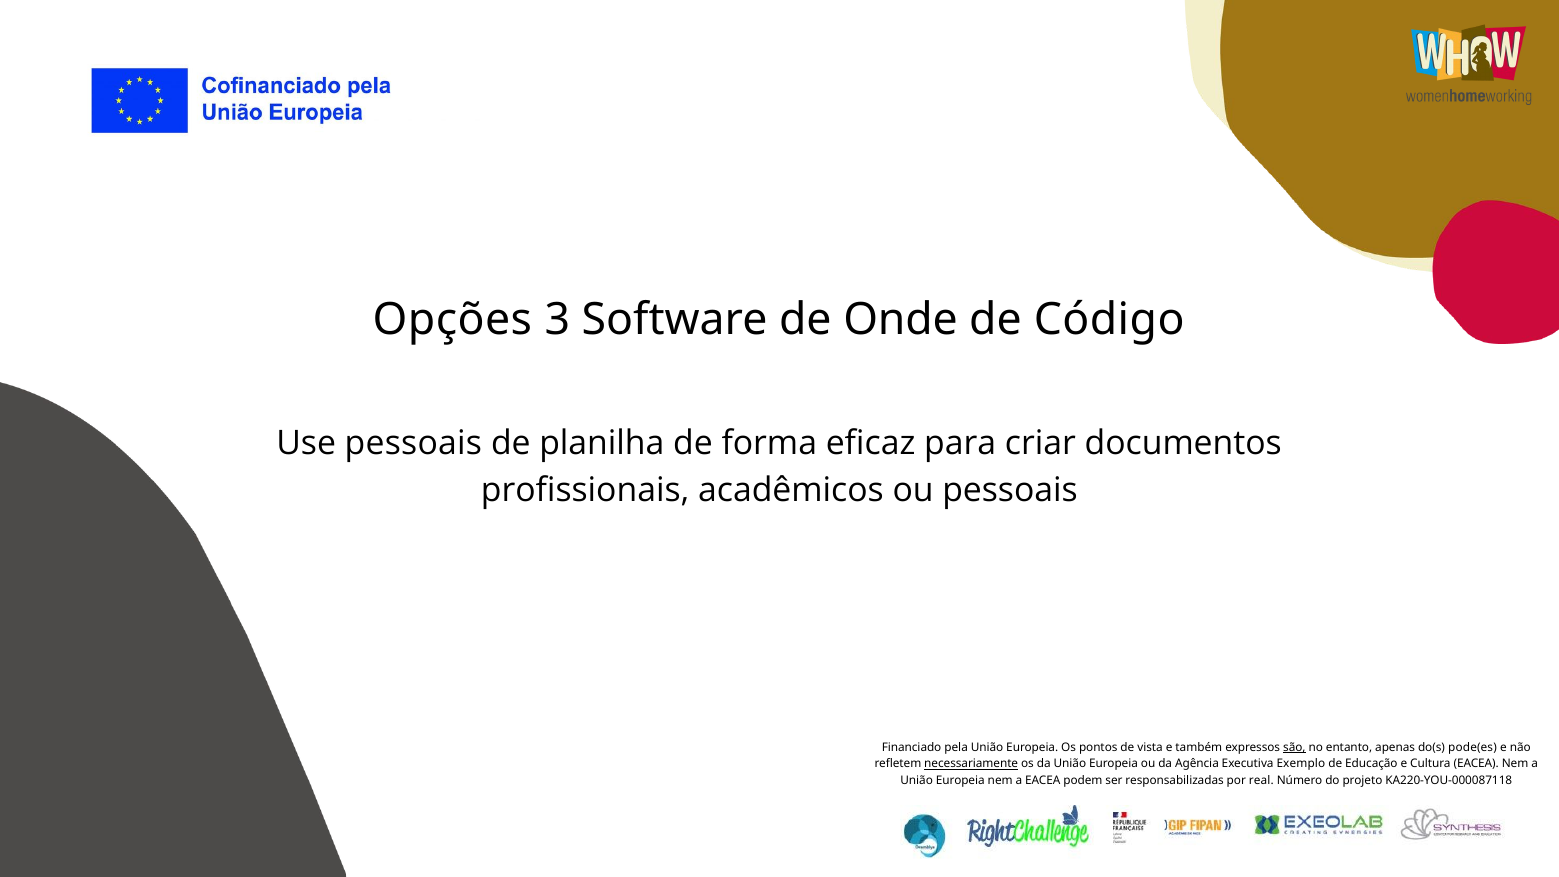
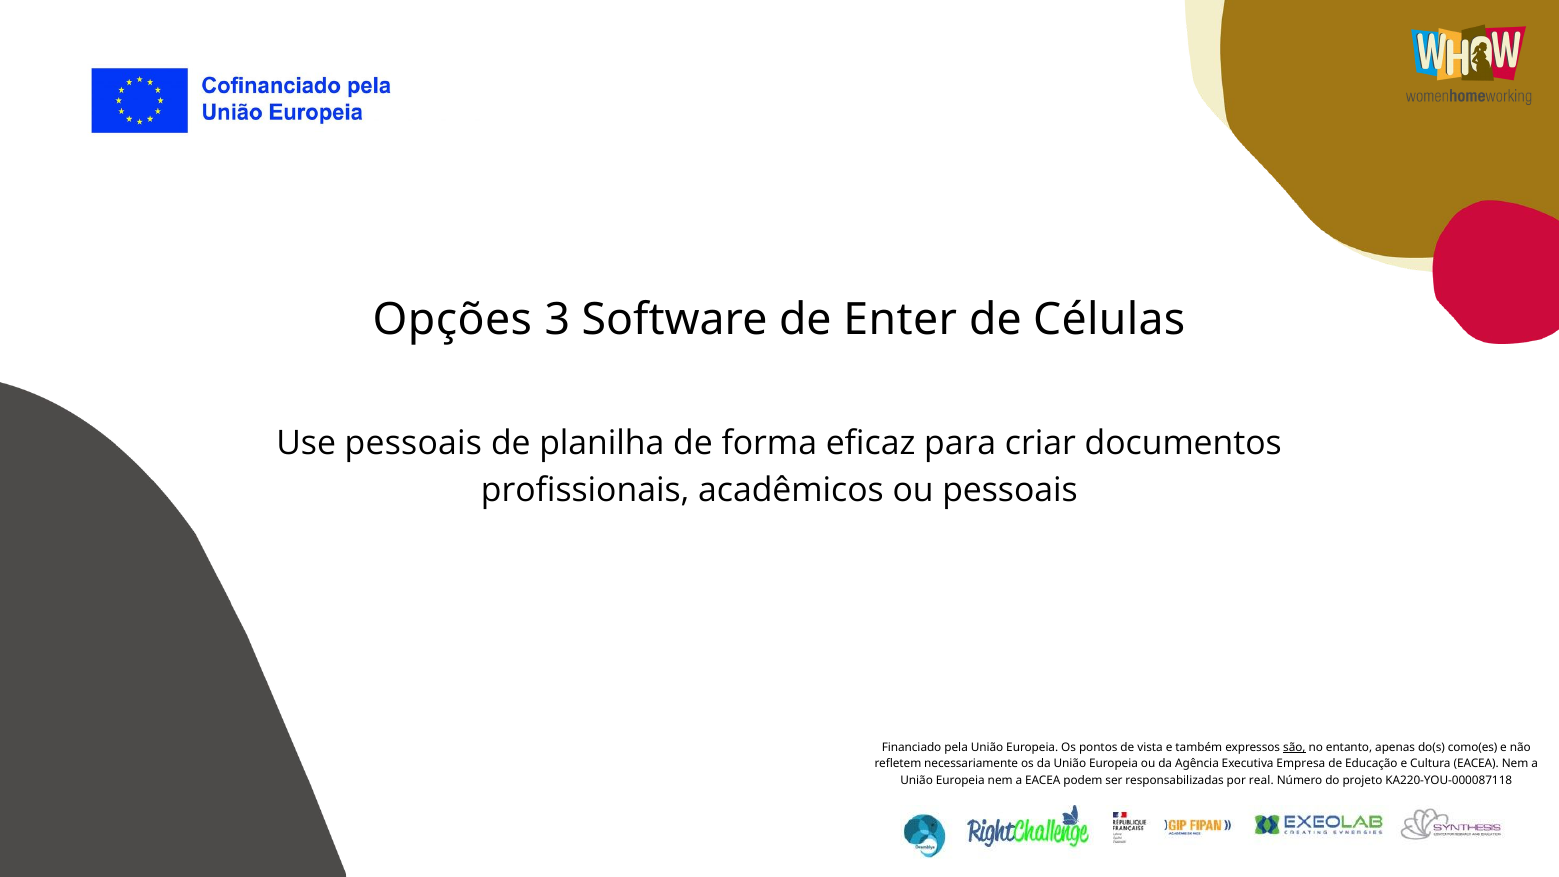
Onde: Onde -> Enter
Código: Código -> Células
pode(es: pode(es -> como(es
necessariamente underline: present -> none
Exemplo: Exemplo -> Empresa
